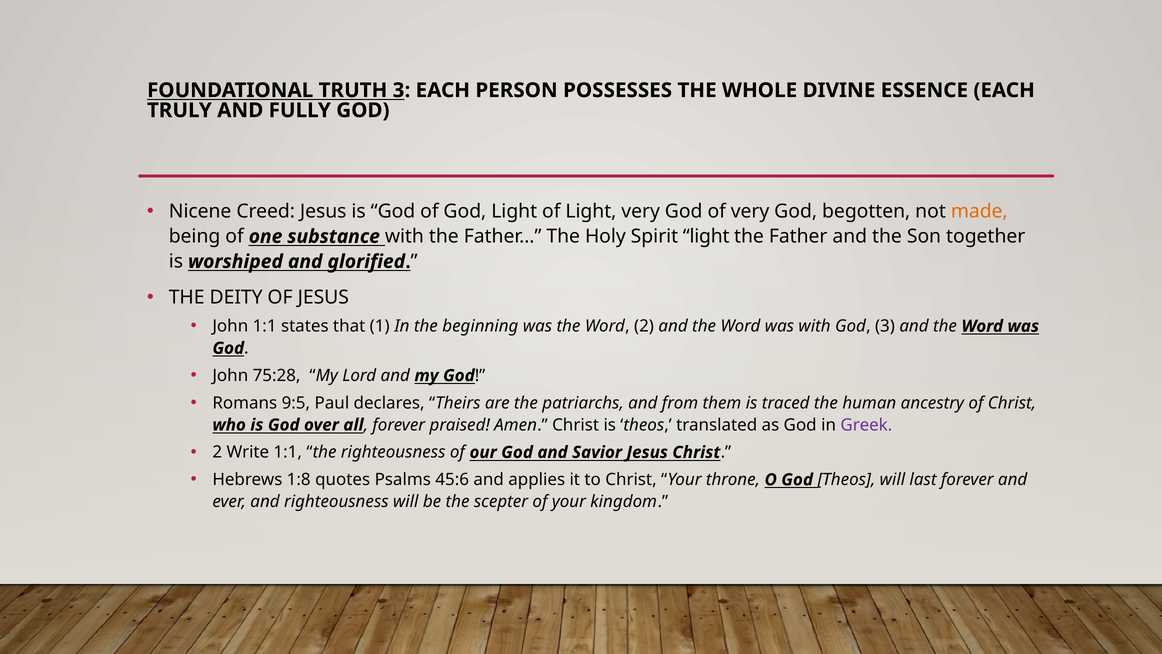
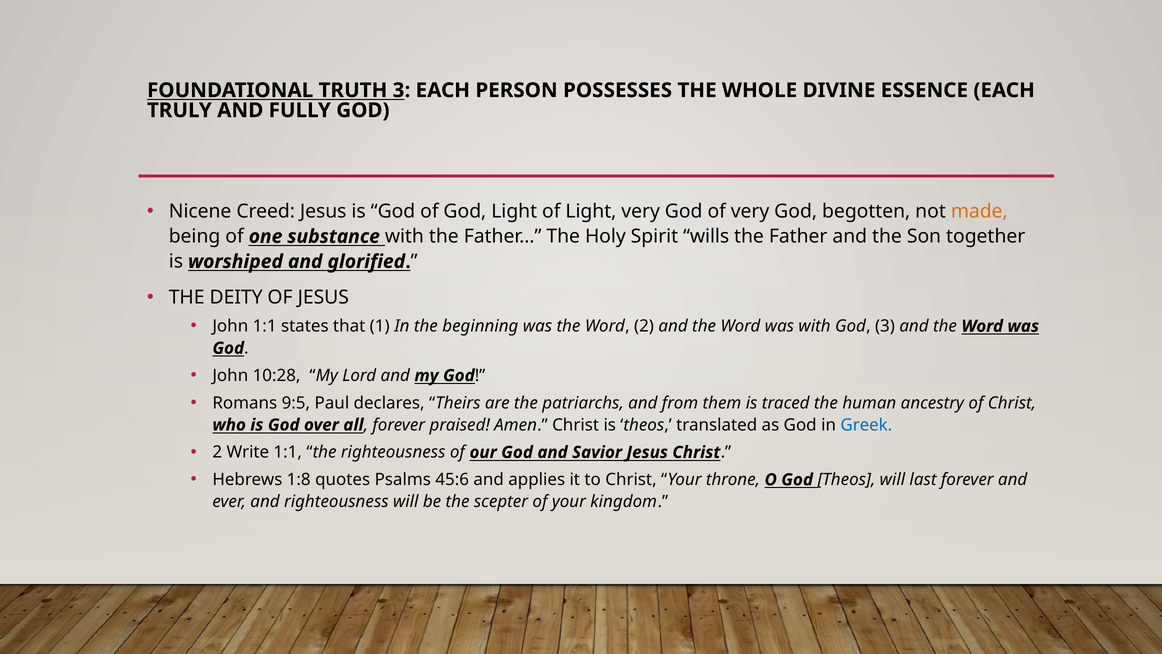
Spirit light: light -> wills
75:28: 75:28 -> 10:28
Greek colour: purple -> blue
